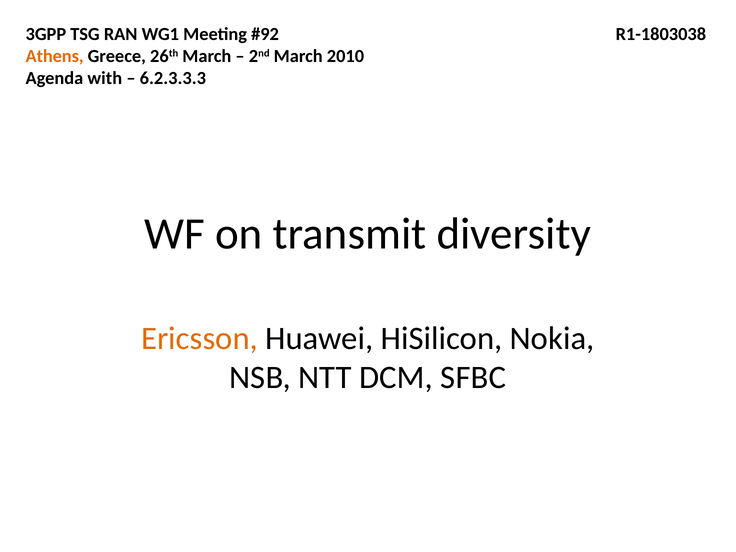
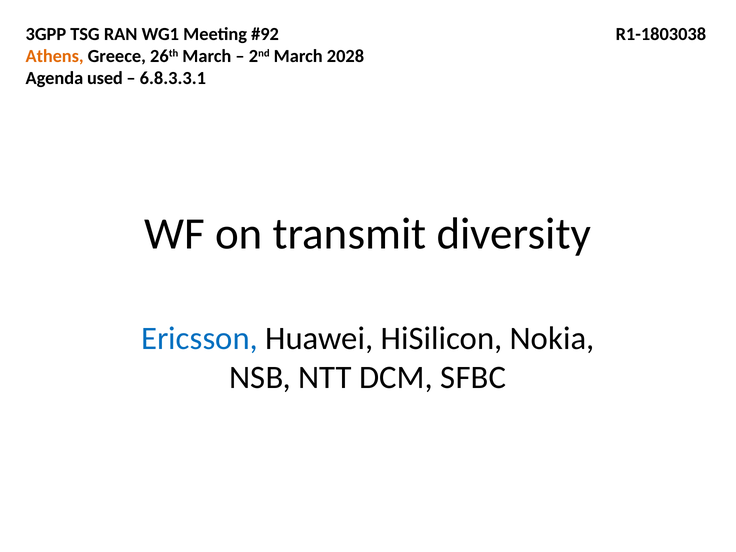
2010: 2010 -> 2028
with: with -> used
6.2.3.3.3: 6.2.3.3.3 -> 6.8.3.3.1
Ericsson colour: orange -> blue
